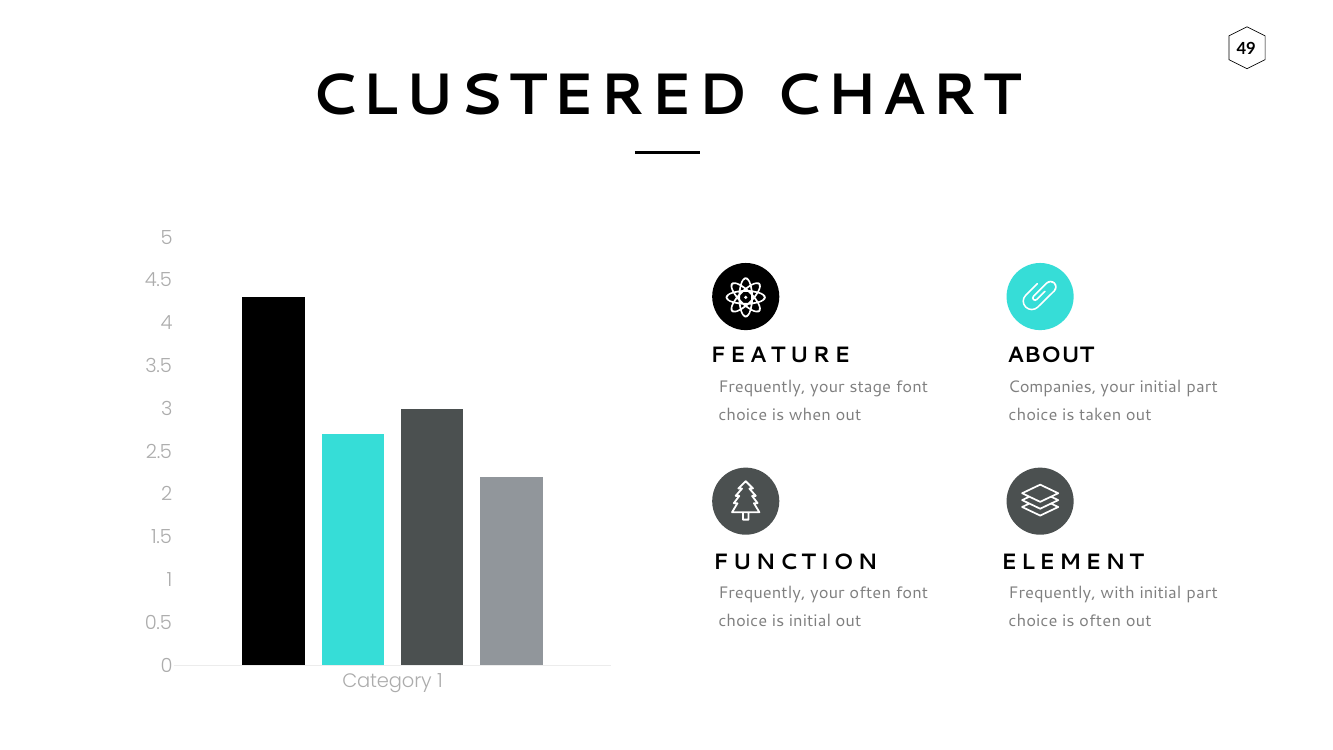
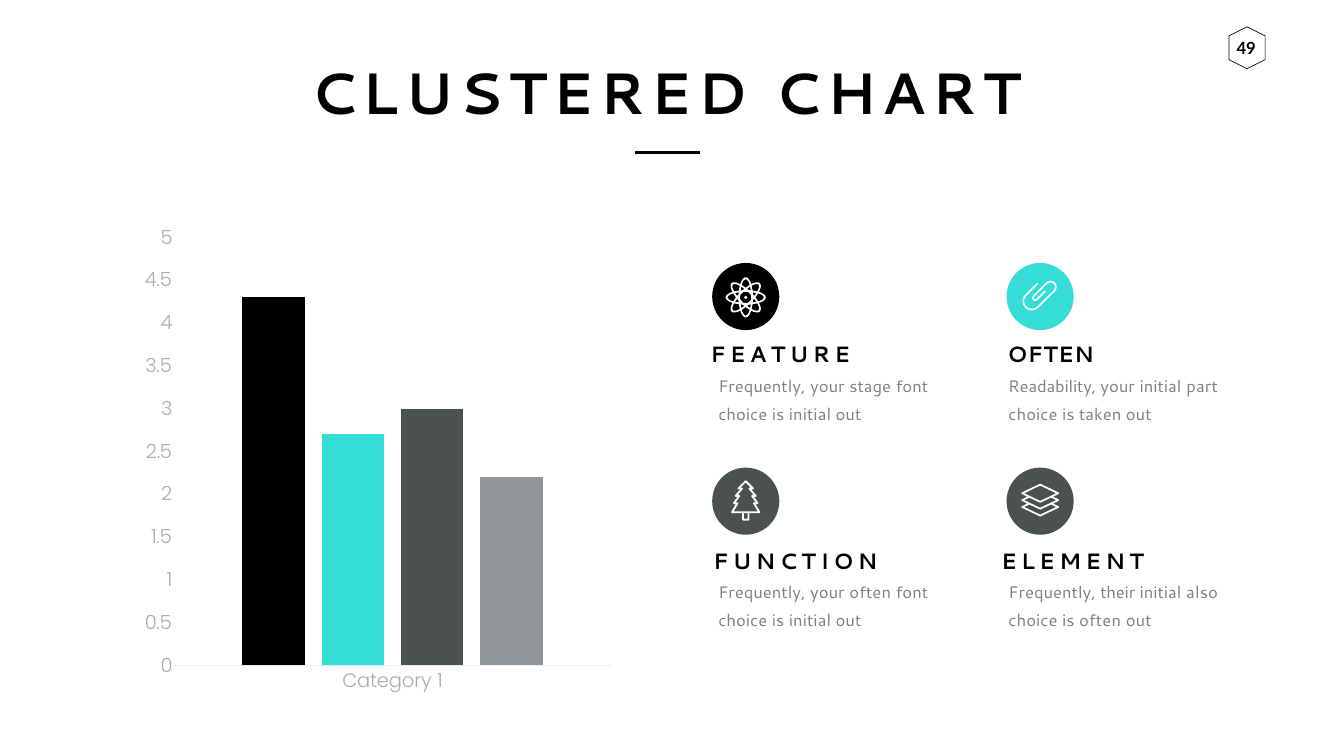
FEATURE ABOUT: ABOUT -> OFTEN
Companies: Companies -> Readability
when at (810, 415): when -> initial
with: with -> their
part at (1202, 593): part -> also
